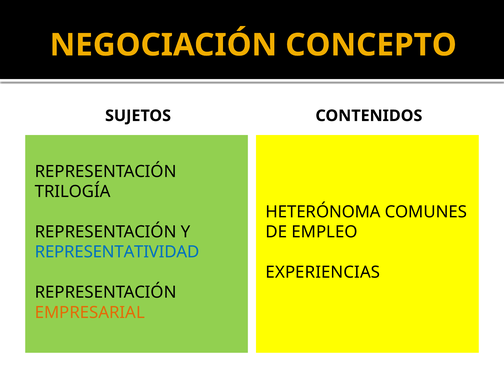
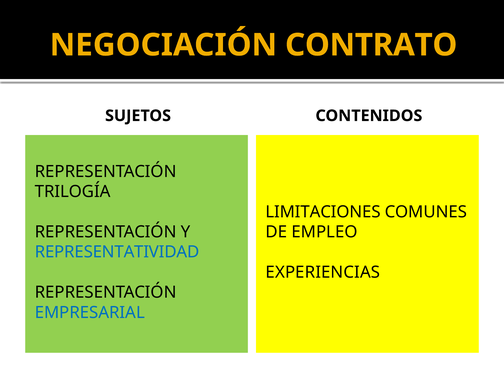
CONCEPTO: CONCEPTO -> CONTRATO
HETERÓNOMA: HETERÓNOMA -> LIMITACIONES
EMPRESARIAL colour: orange -> blue
